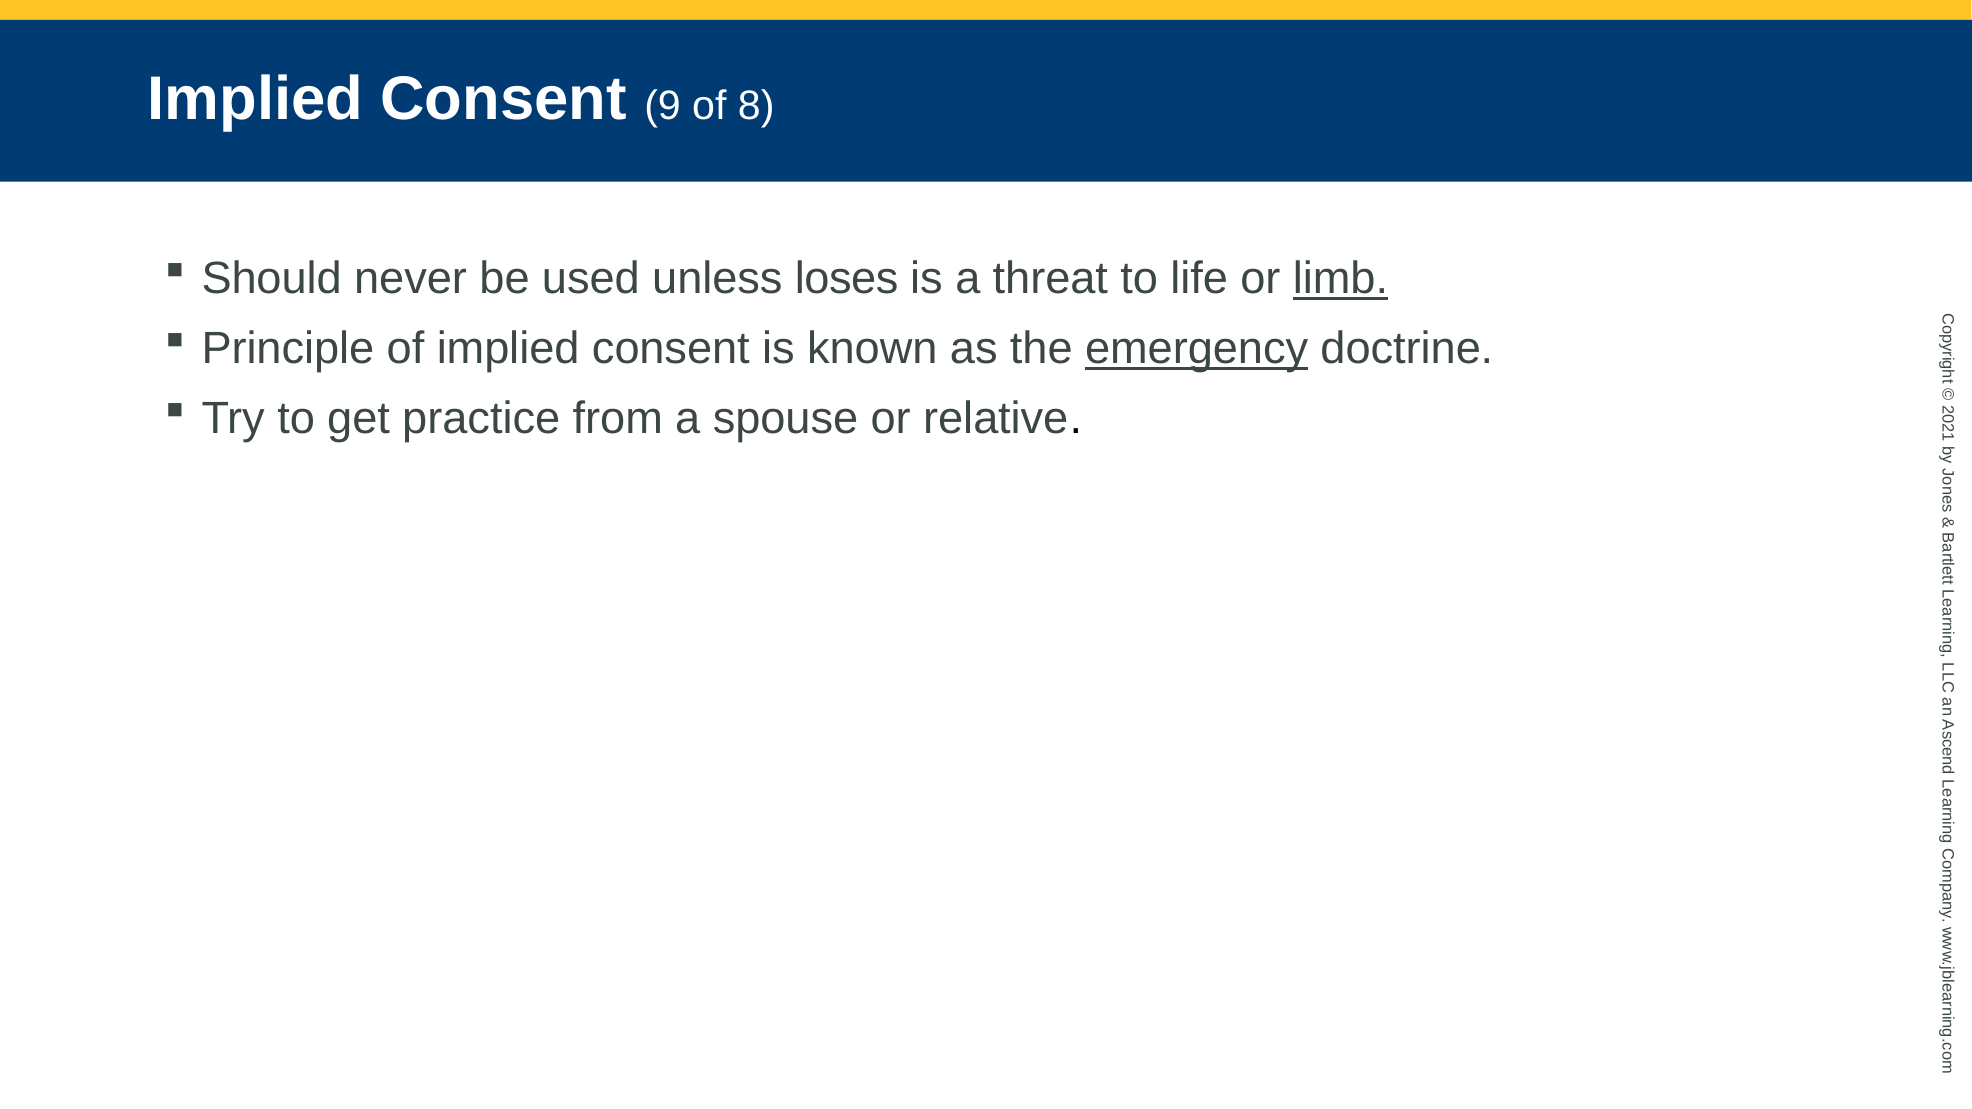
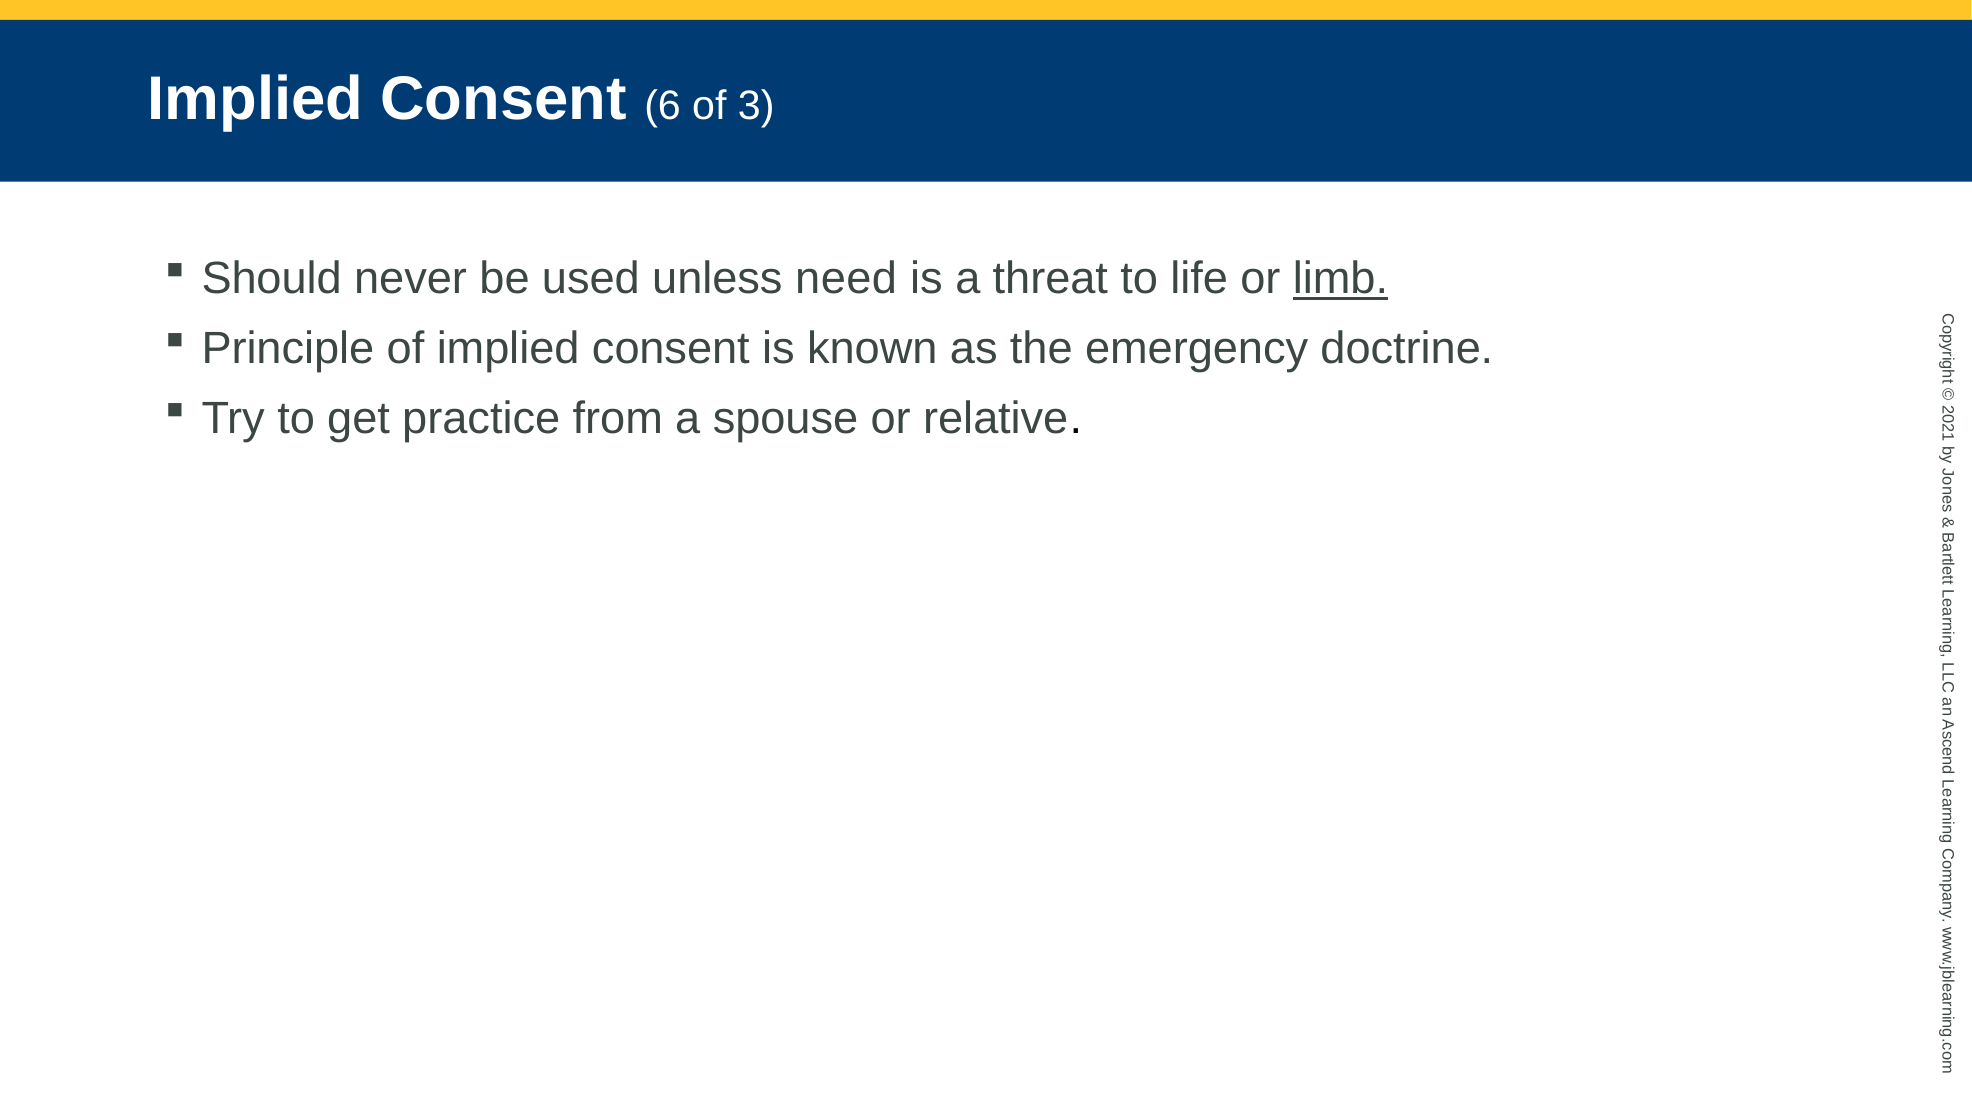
9: 9 -> 6
8: 8 -> 3
loses: loses -> need
emergency underline: present -> none
